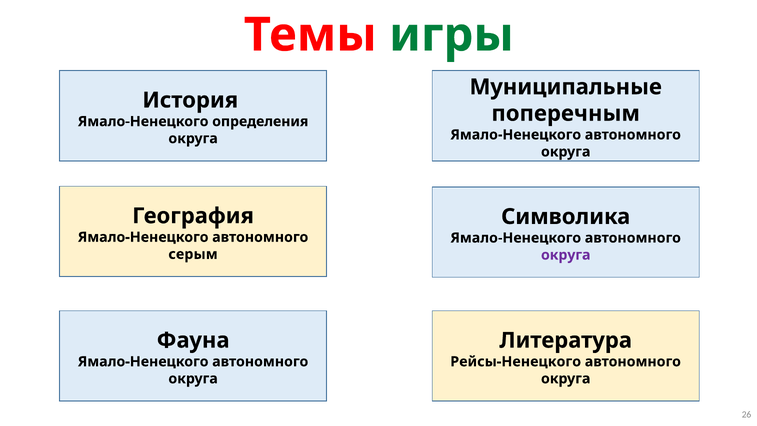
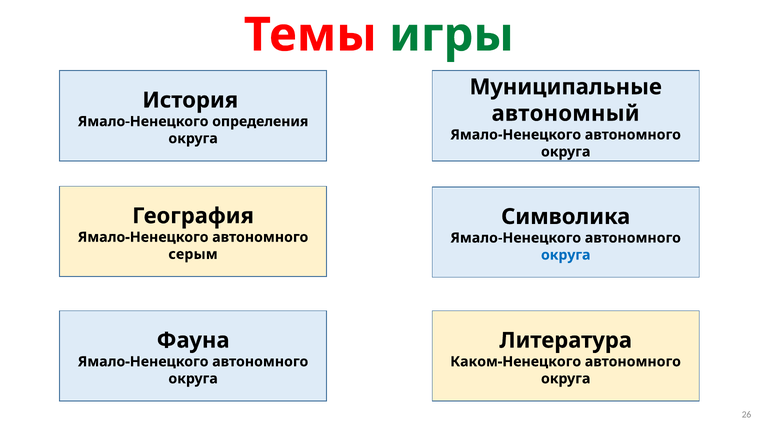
поперечным: поперечным -> автономный
округа at (566, 255) colour: purple -> blue
Рейсы-Ненецкого: Рейсы-Ненецкого -> Каком-Ненецкого
